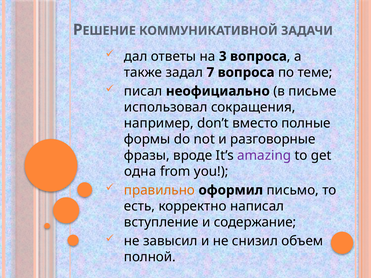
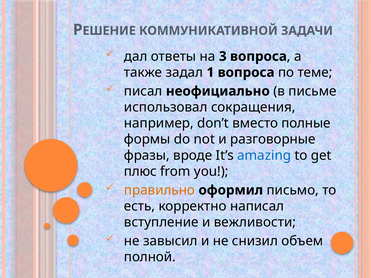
7: 7 -> 1
amazing colour: purple -> blue
одна: одна -> плюс
содержание: содержание -> вежливости
